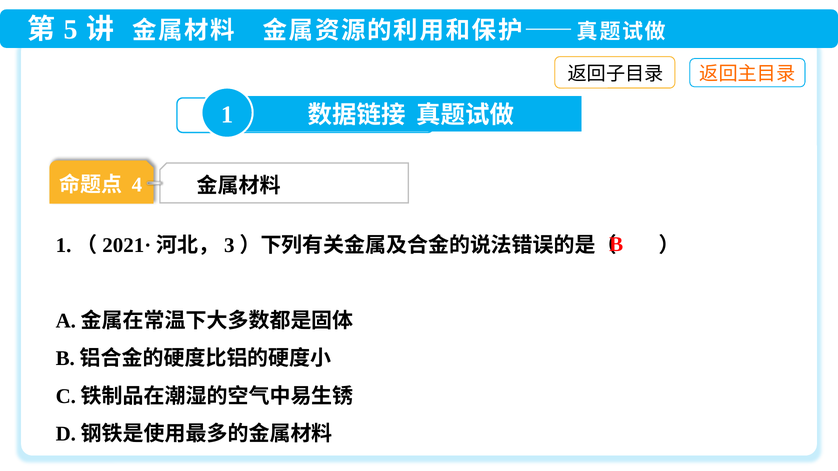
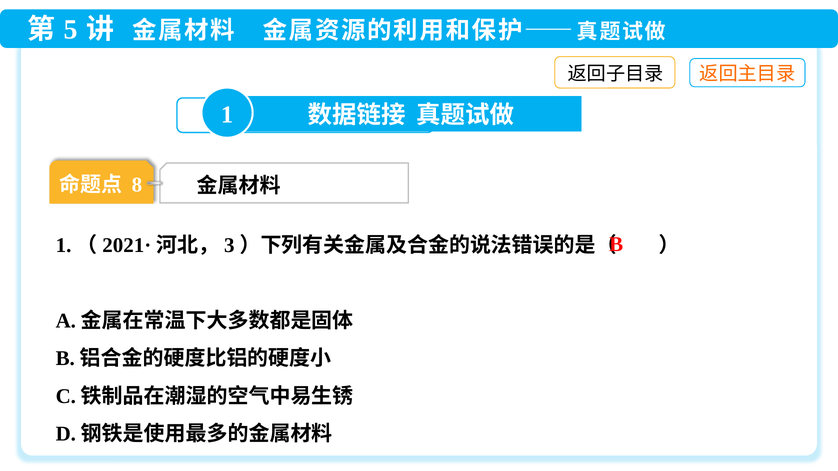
4: 4 -> 8
